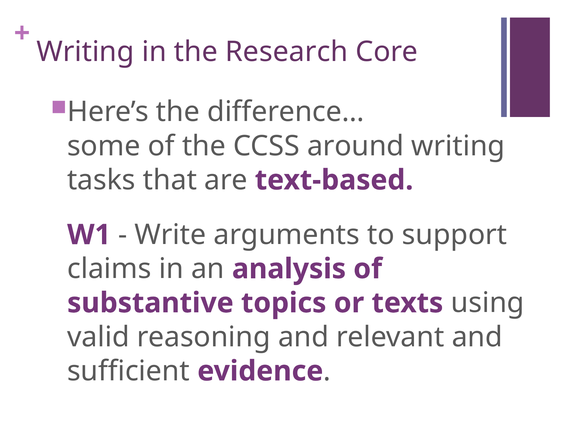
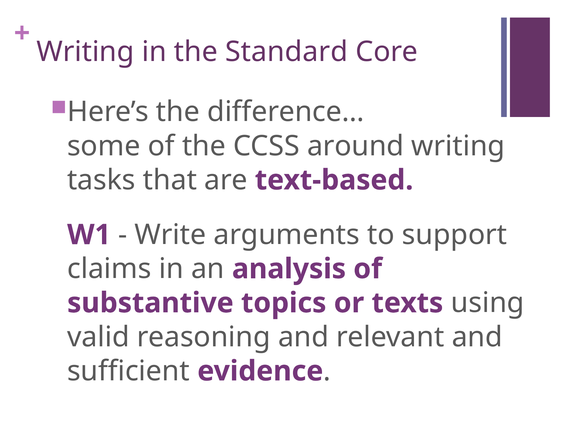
Research: Research -> Standard
